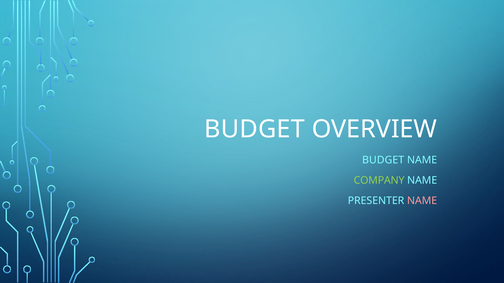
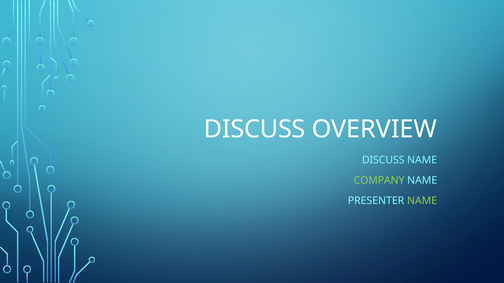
BUDGET at (254, 129): BUDGET -> DISCUSS
BUDGET at (383, 160): BUDGET -> DISCUSS
NAME at (422, 201) colour: pink -> light green
